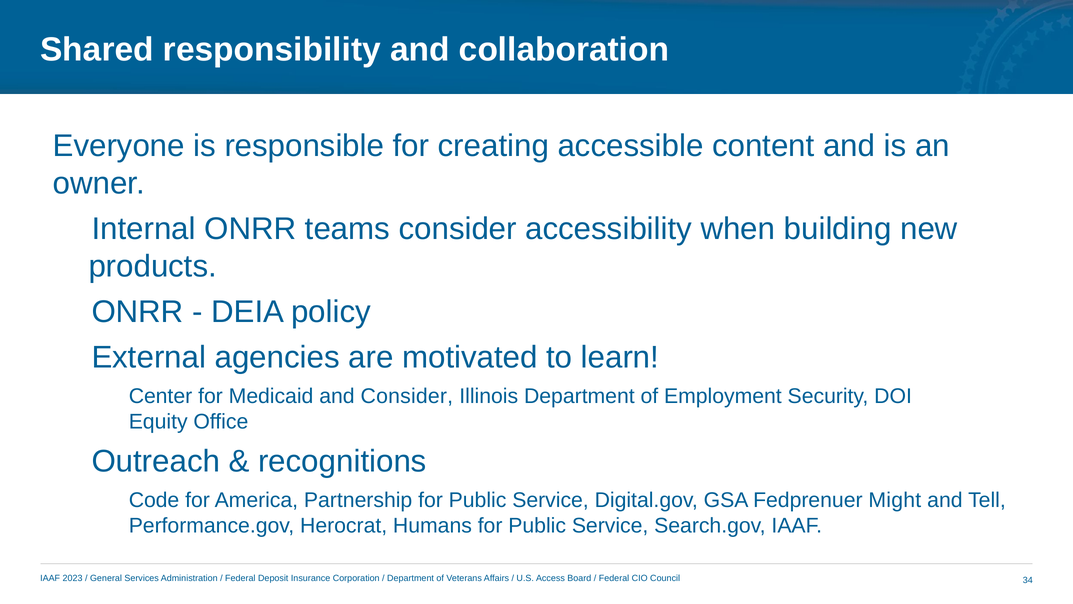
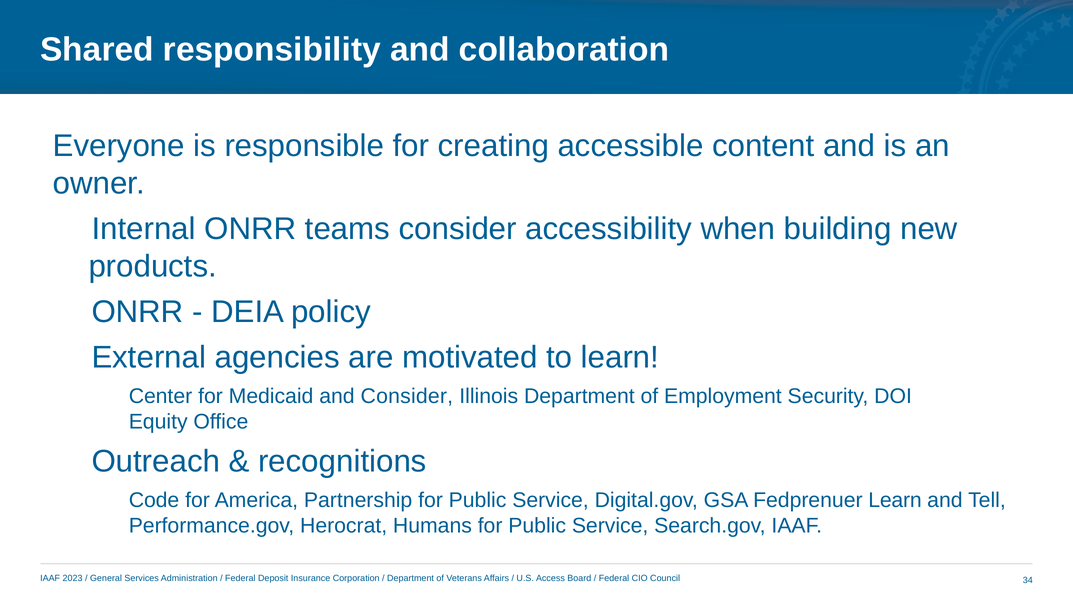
Fedprenuer Might: Might -> Learn
